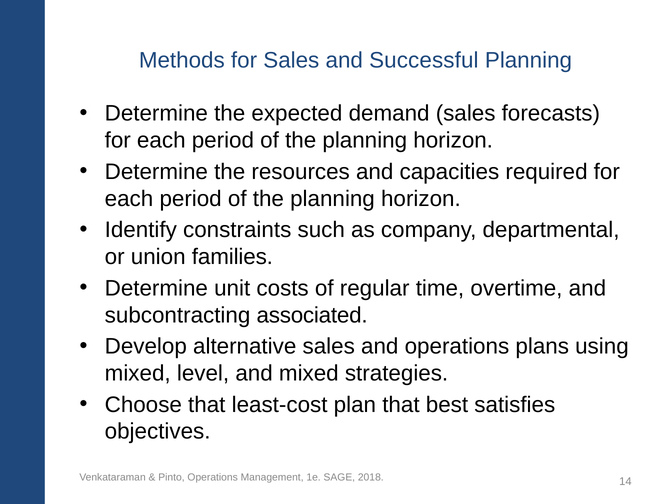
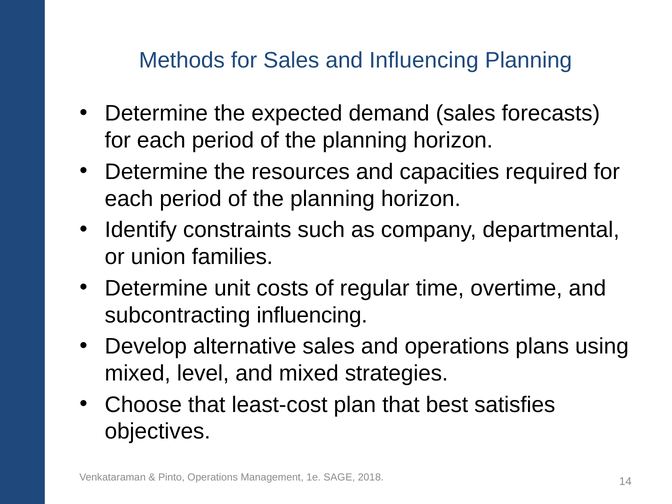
and Successful: Successful -> Influencing
subcontracting associated: associated -> influencing
